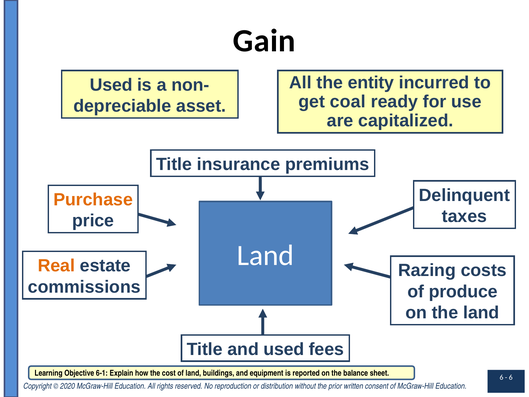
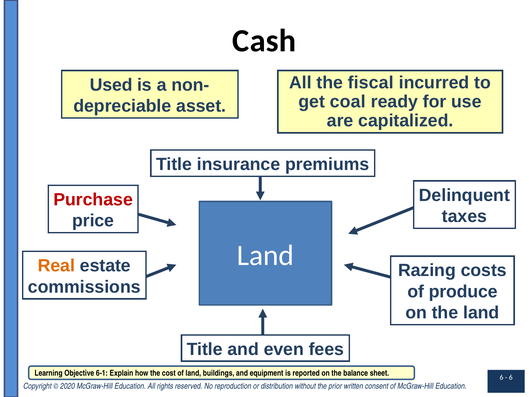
Gain: Gain -> Cash
entity: entity -> fiscal
Purchase colour: orange -> red
and used: used -> even
